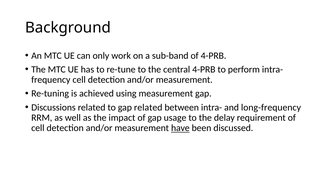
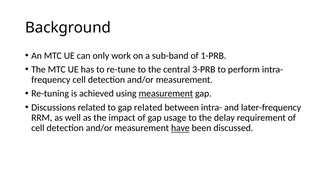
of 4-PRB: 4-PRB -> 1-PRB
central 4-PRB: 4-PRB -> 3-PRB
measurement at (166, 94) underline: none -> present
long-frequency: long-frequency -> later-frequency
